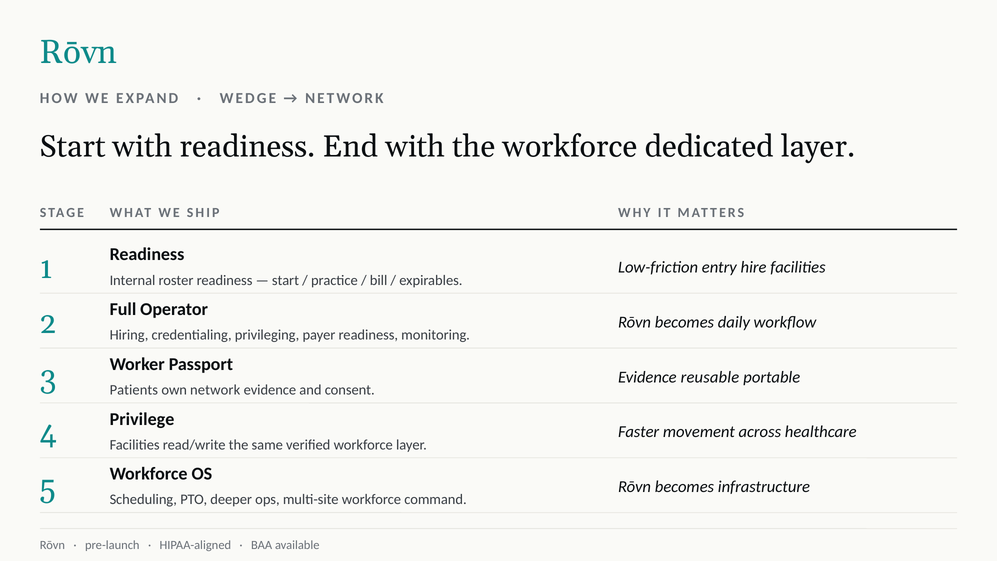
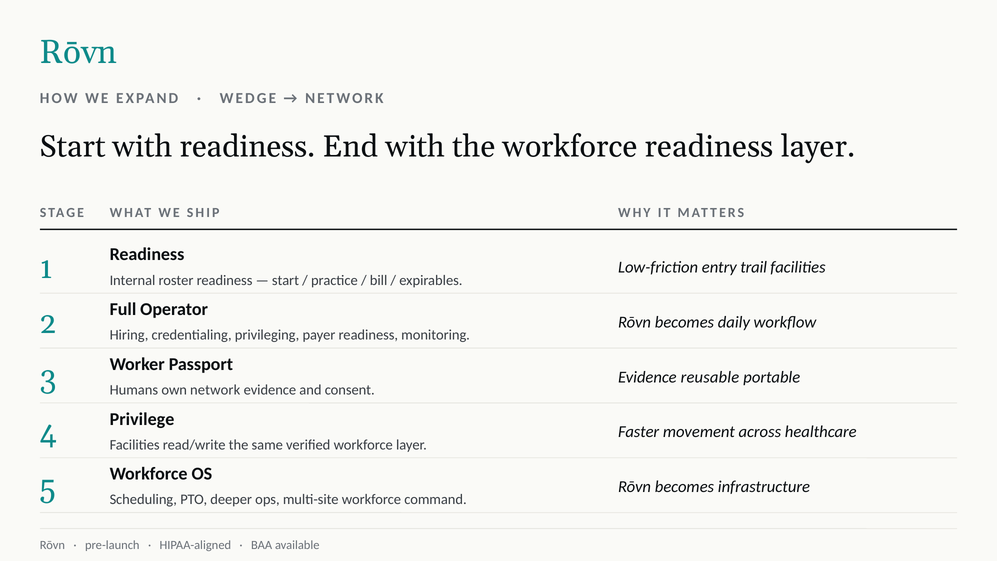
workforce dedicated: dedicated -> readiness
hire: hire -> trail
Patients: Patients -> Humans
